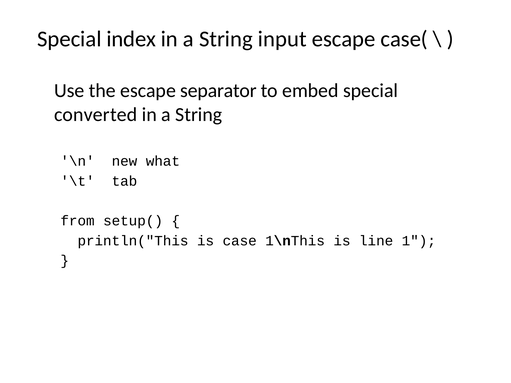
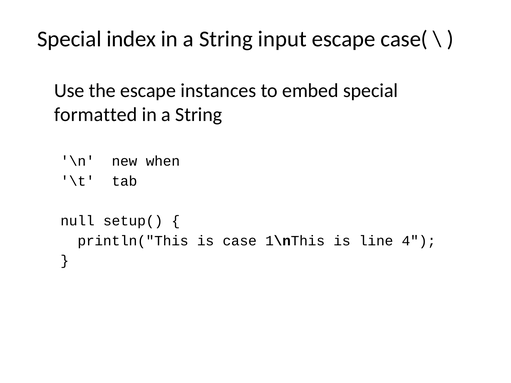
separator: separator -> instances
converted: converted -> formatted
what: what -> when
from: from -> null
1: 1 -> 4
